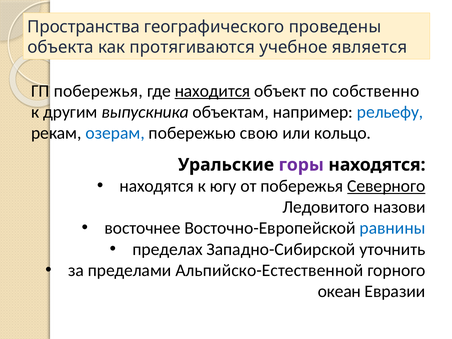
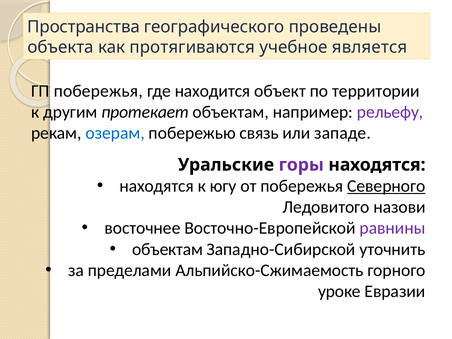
находится underline: present -> none
собственно: собственно -> территории
выпускника: выпускника -> протекает
рельефу colour: blue -> purple
свою: свою -> связь
кольцо: кольцо -> западе
равнины colour: blue -> purple
пределах at (168, 249): пределах -> объектам
Альпийско-Естественной: Альпийско-Естественной -> Альпийско-Сжимаемость
океан: океан -> уроке
